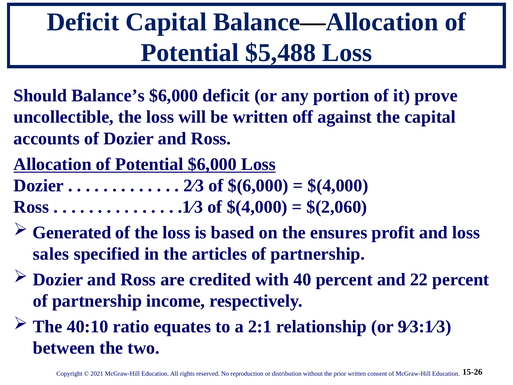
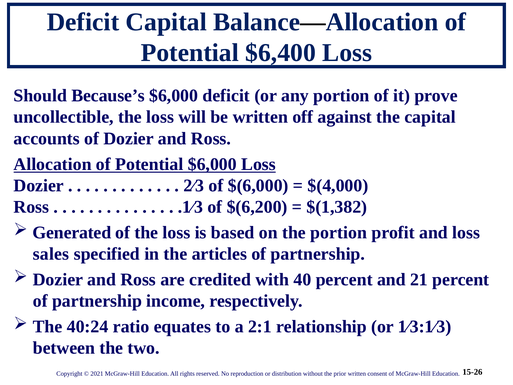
$5,488: $5,488 -> $6,400
Balance’s: Balance’s -> Because’s
of $(4,000: $(4,000 -> $(6,200
$(2,060: $(2,060 -> $(1,382
the ensures: ensures -> portion
22: 22 -> 21
40:10: 40:10 -> 40:24
9⁄3:1⁄3: 9⁄3:1⁄3 -> 1⁄3:1⁄3
